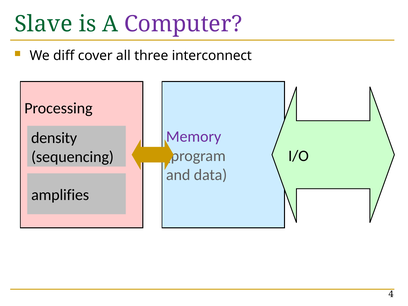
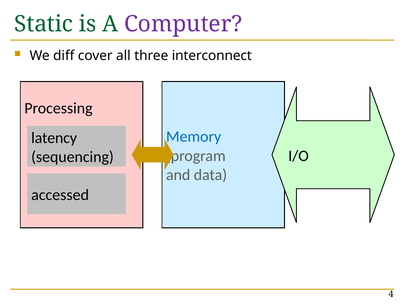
Slave: Slave -> Static
Memory colour: purple -> blue
density: density -> latency
amplifies: amplifies -> accessed
